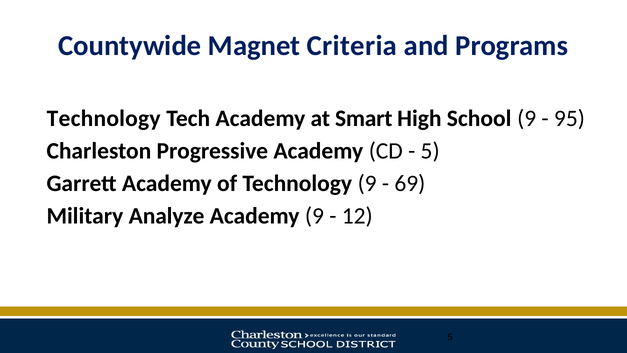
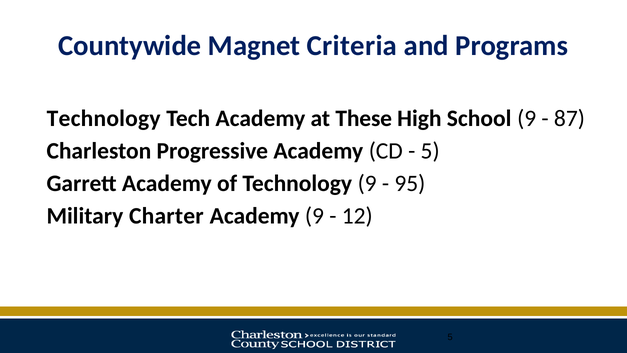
Smart: Smart -> These
95: 95 -> 87
69: 69 -> 95
Analyze: Analyze -> Charter
